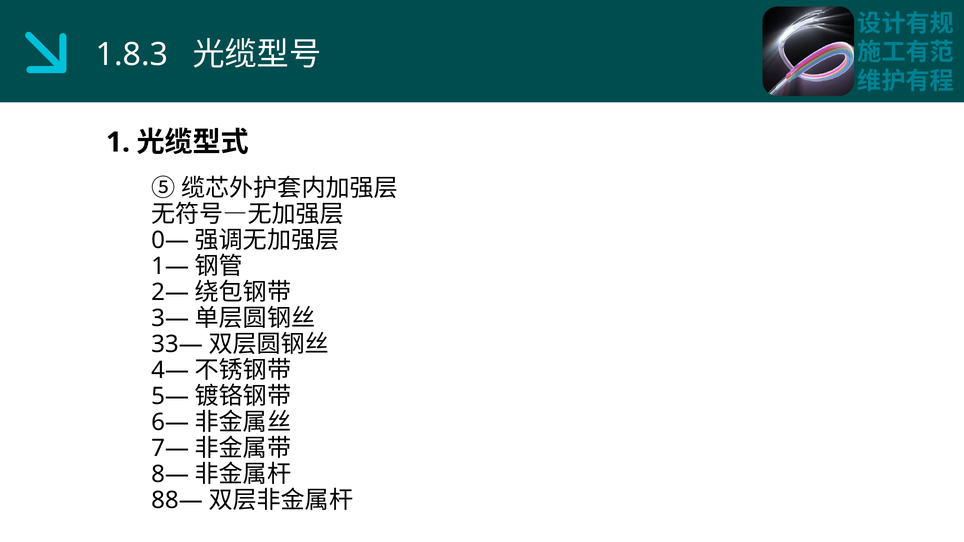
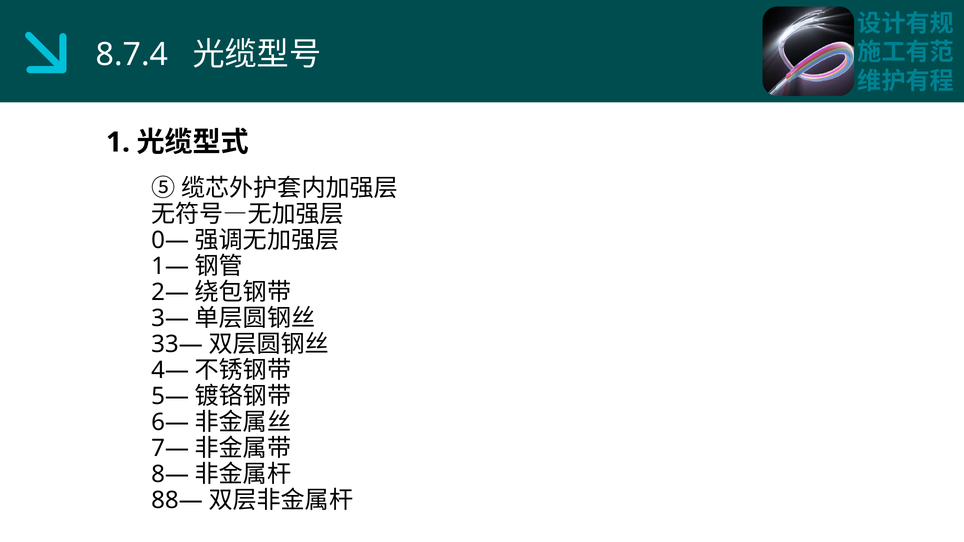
1.8.3: 1.8.3 -> 8.7.4
